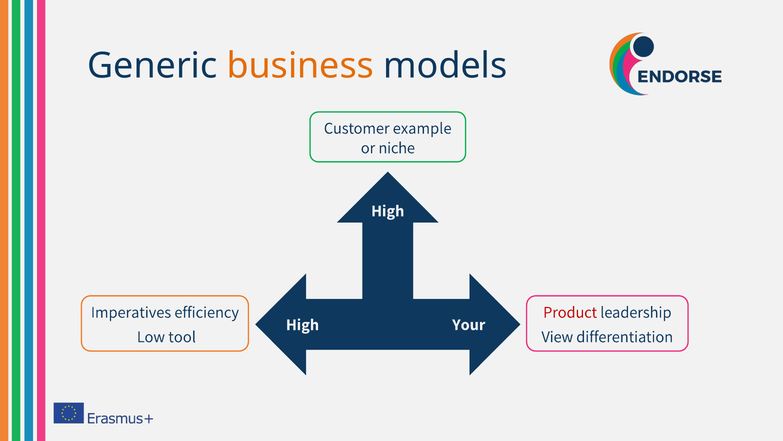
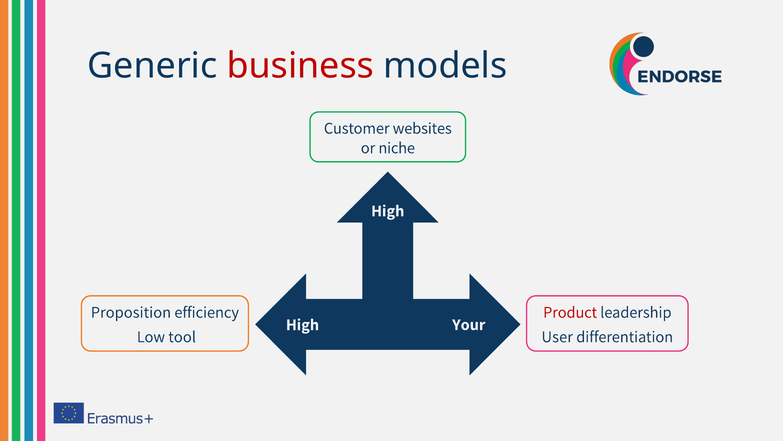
business colour: orange -> red
example: example -> websites
Imperatives: Imperatives -> Proposition
View: View -> User
